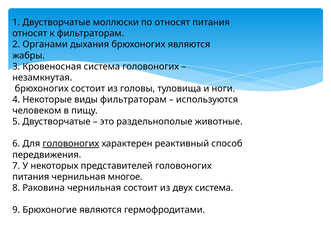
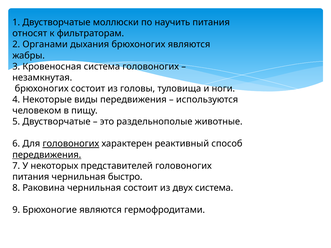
по относят: относят -> научить
виды фильтраторам: фильтраторам -> передвижения
передвижения at (47, 155) underline: none -> present
многое: многое -> быстро
